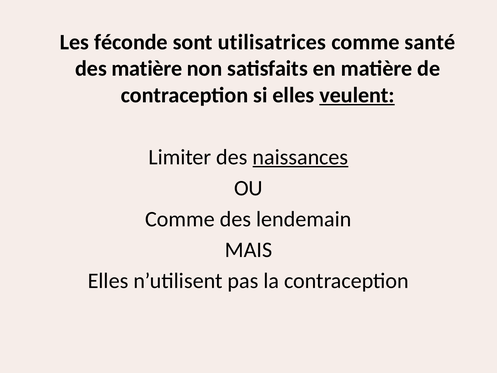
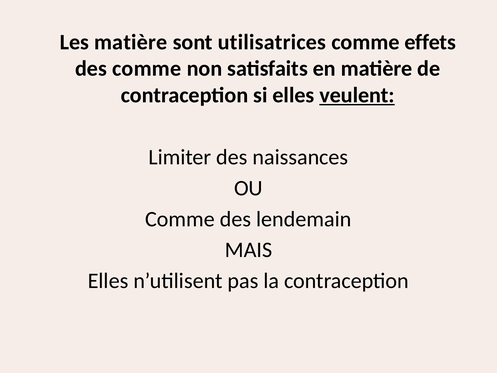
Les féconde: féconde -> matière
santé: santé -> effets
des matière: matière -> comme
naissances underline: present -> none
